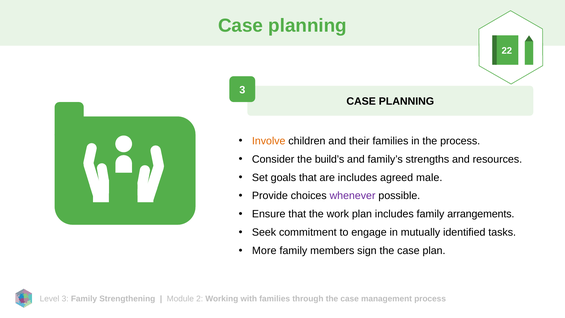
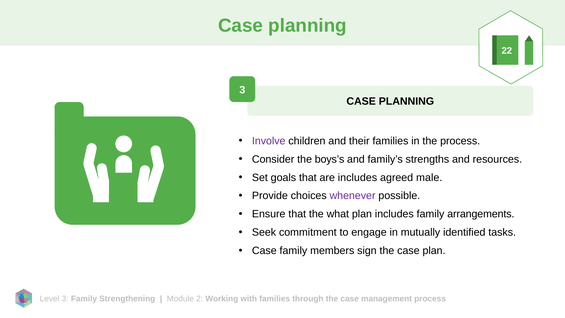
Involve colour: orange -> purple
build’s: build’s -> boys’s
work: work -> what
More at (264, 251): More -> Case
